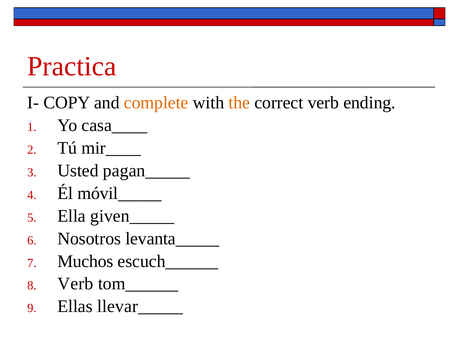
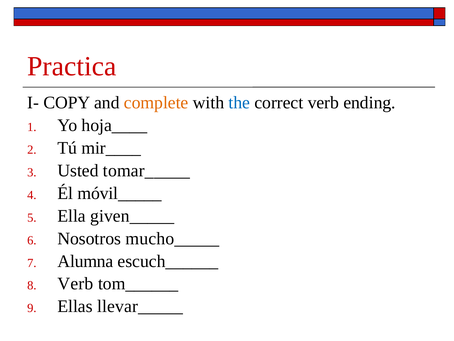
the colour: orange -> blue
casa____: casa____ -> hoja____
pagan_____: pagan_____ -> tomar_____
levanta_____: levanta_____ -> mucho_____
Muchos: Muchos -> Alumna
